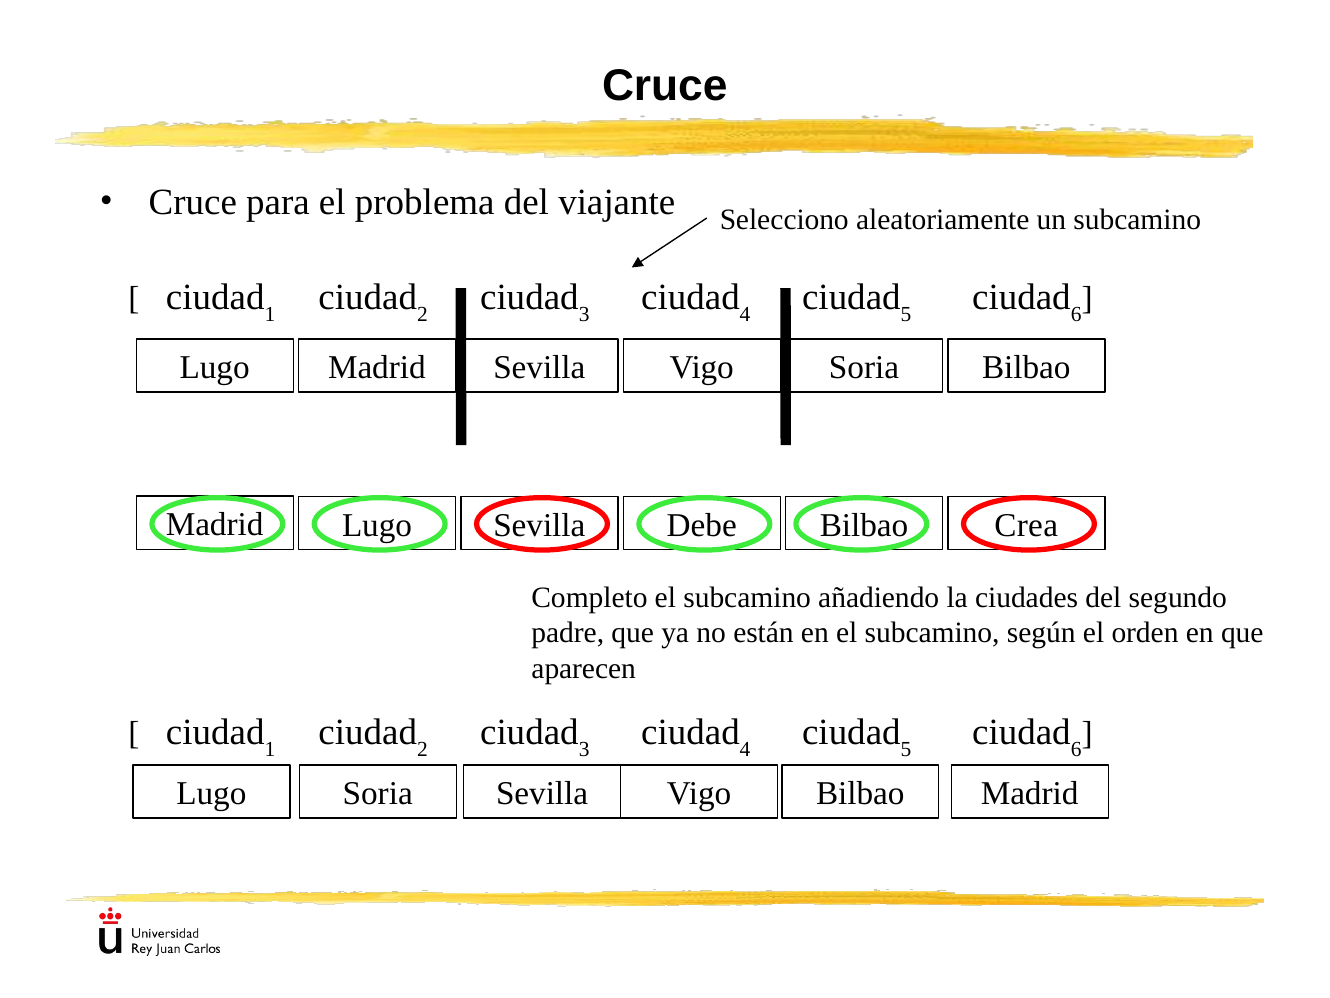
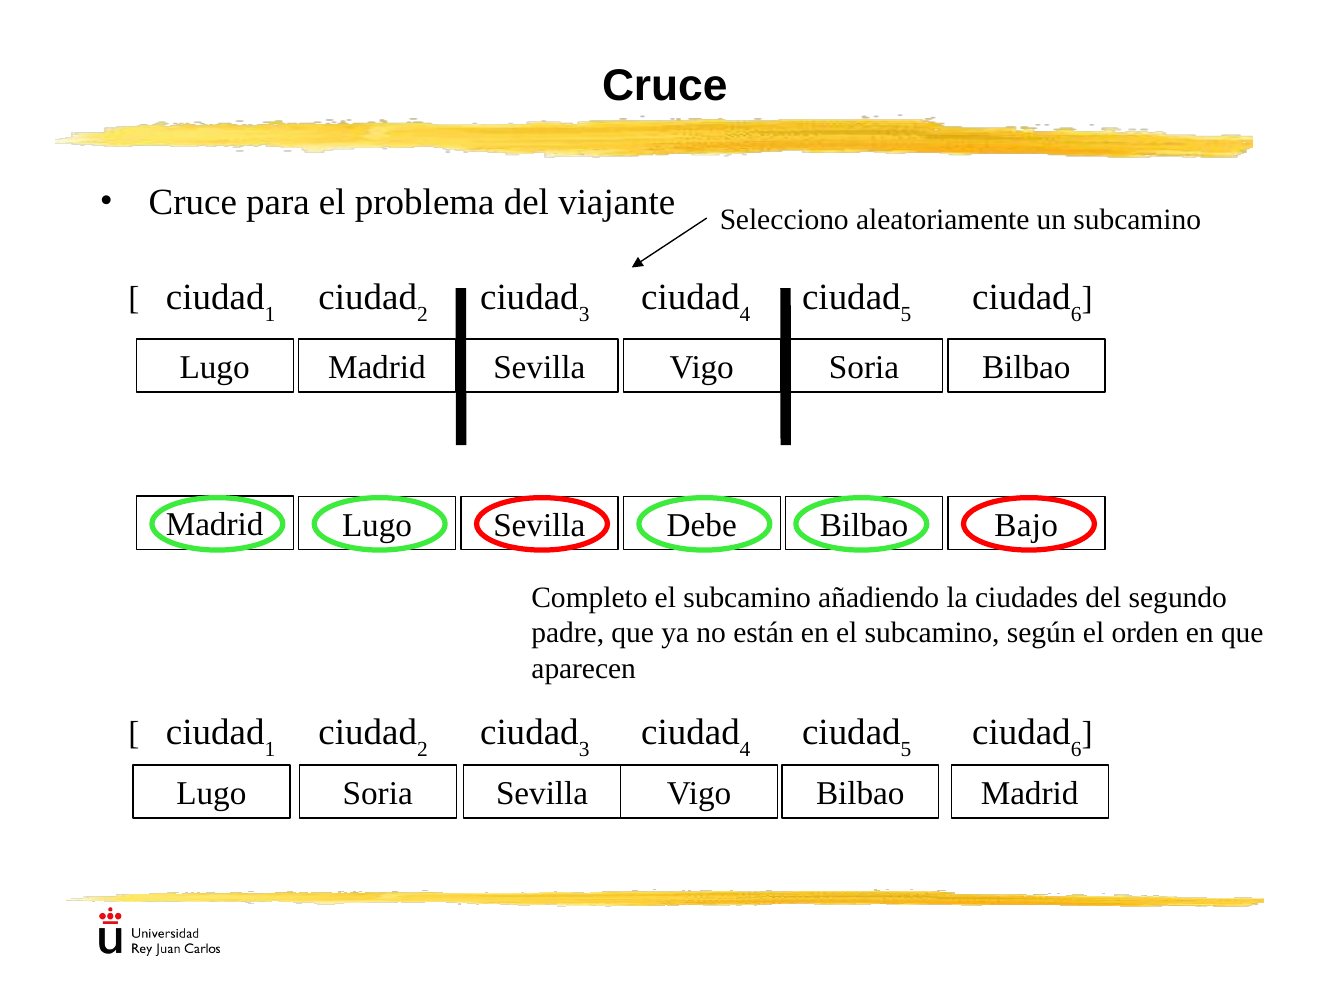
Crea: Crea -> Bajo
